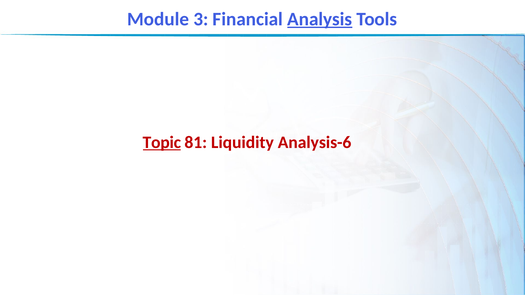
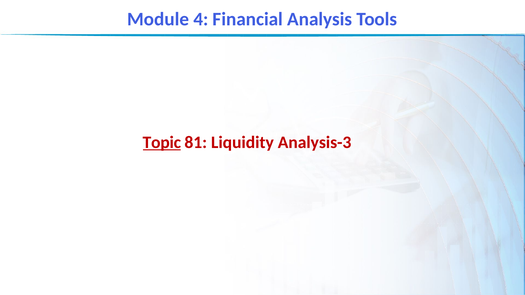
3: 3 -> 4
Analysis underline: present -> none
Analysis-6: Analysis-6 -> Analysis-3
